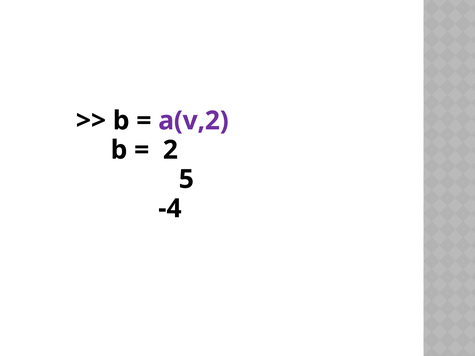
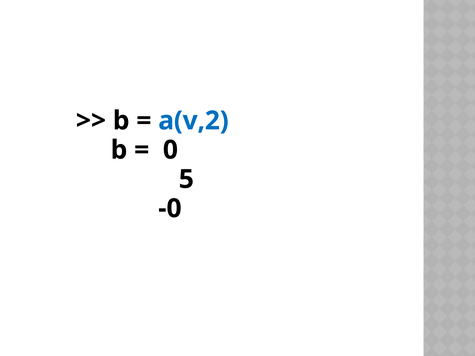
a(v,2 colour: purple -> blue
2: 2 -> 0
-4: -4 -> -0
